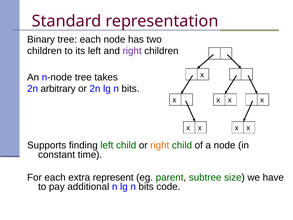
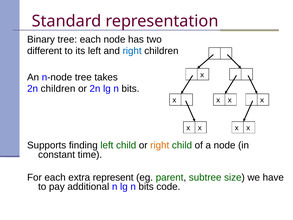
children at (44, 51): children -> different
right at (132, 51) colour: purple -> blue
2n arbitrary: arbitrary -> children
